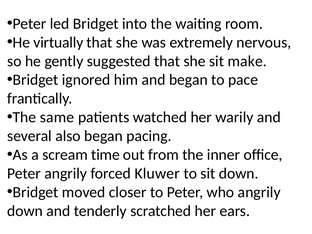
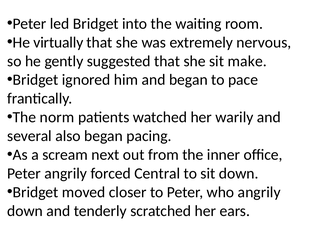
same: same -> norm
time: time -> next
Kluwer: Kluwer -> Central
